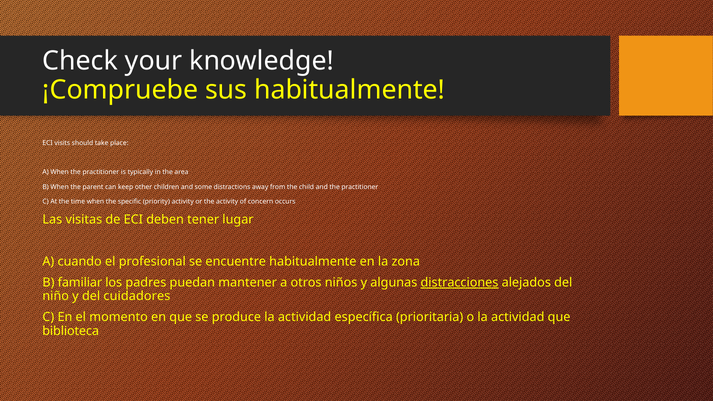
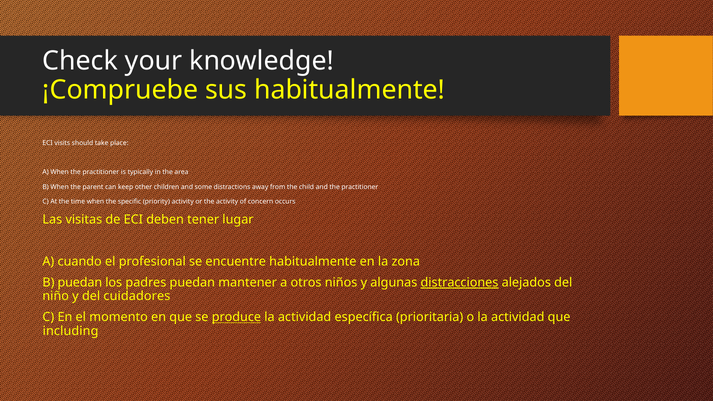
B familiar: familiar -> puedan
produce underline: none -> present
biblioteca: biblioteca -> including
